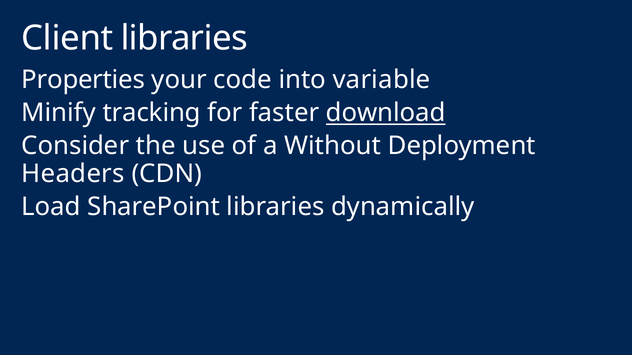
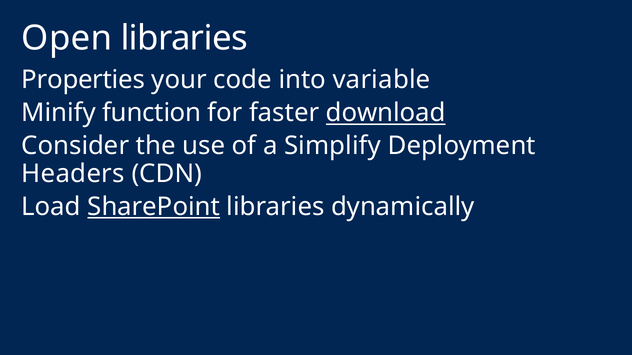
Client: Client -> Open
tracking: tracking -> function
Without: Without -> Simplify
SharePoint underline: none -> present
